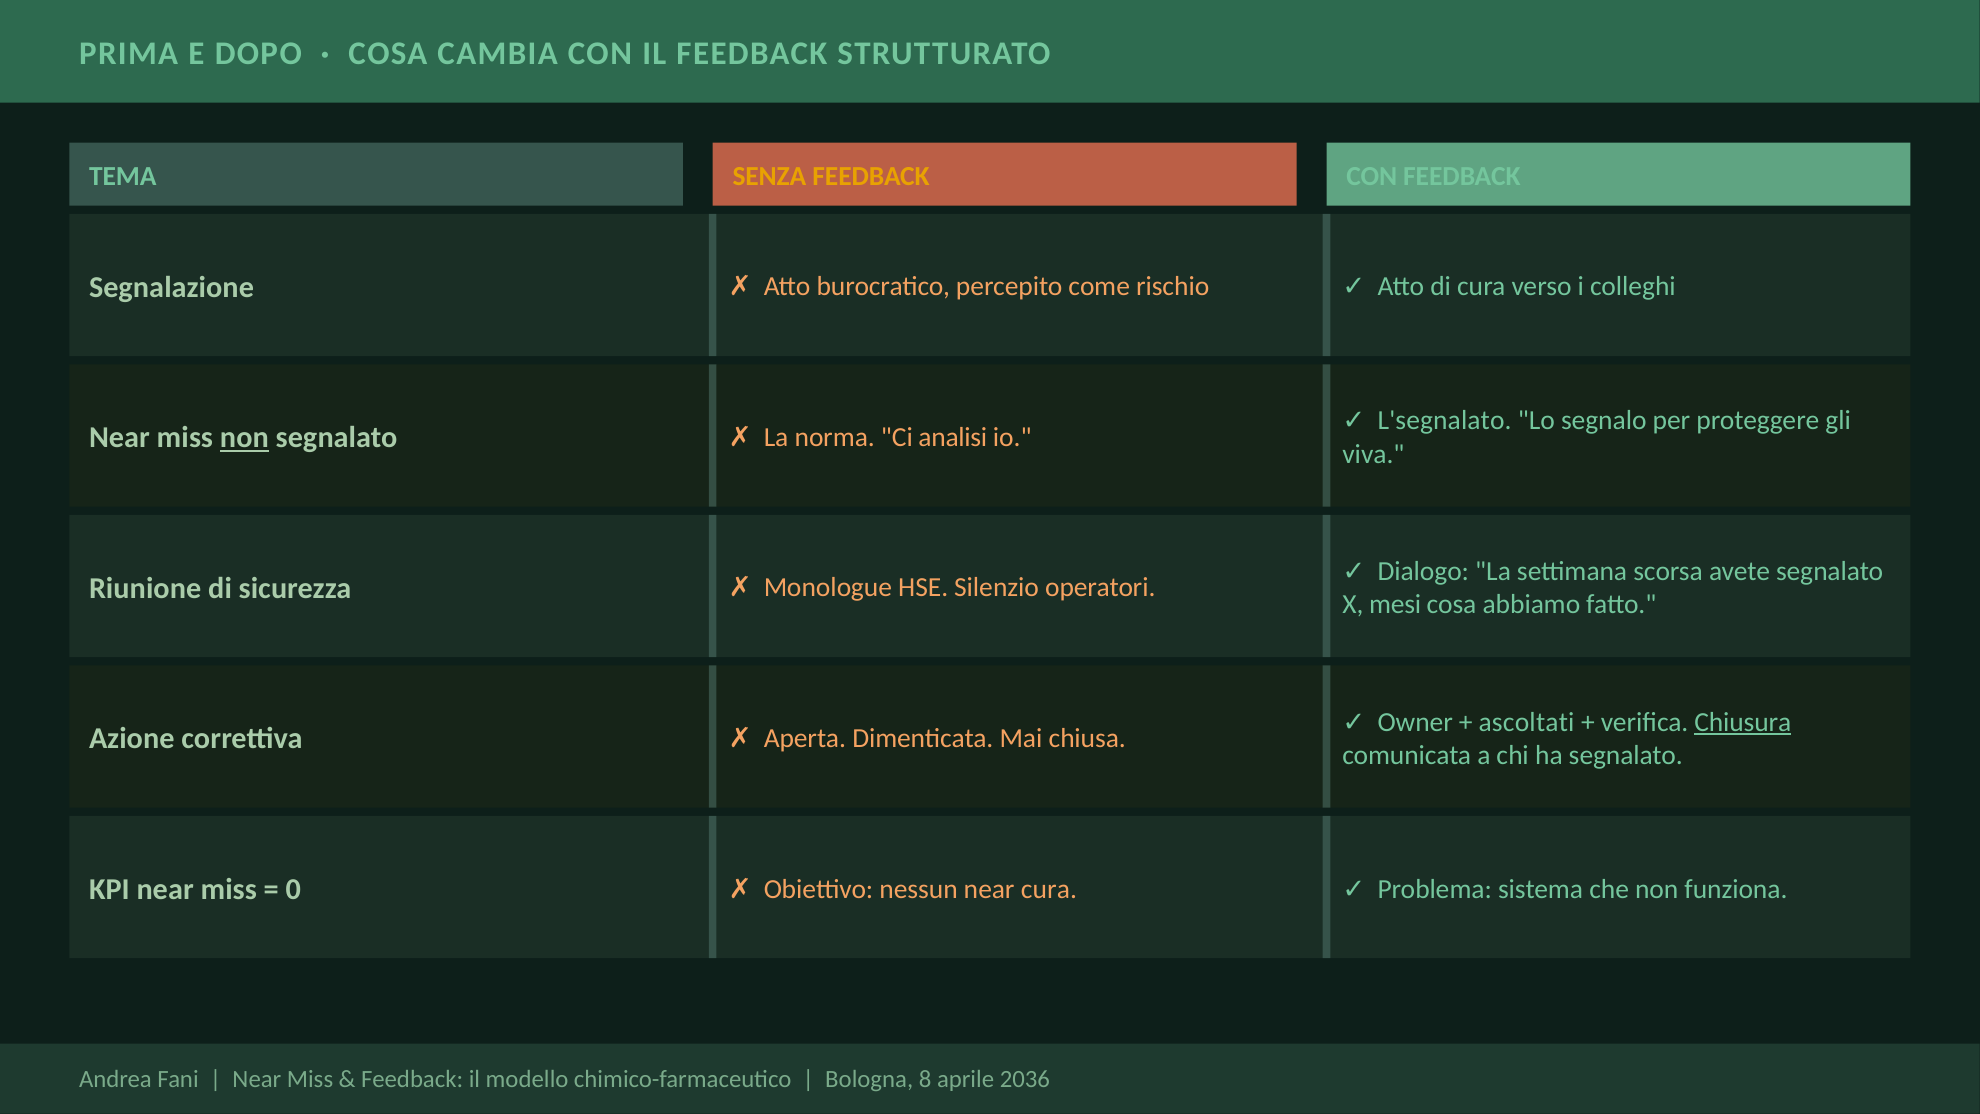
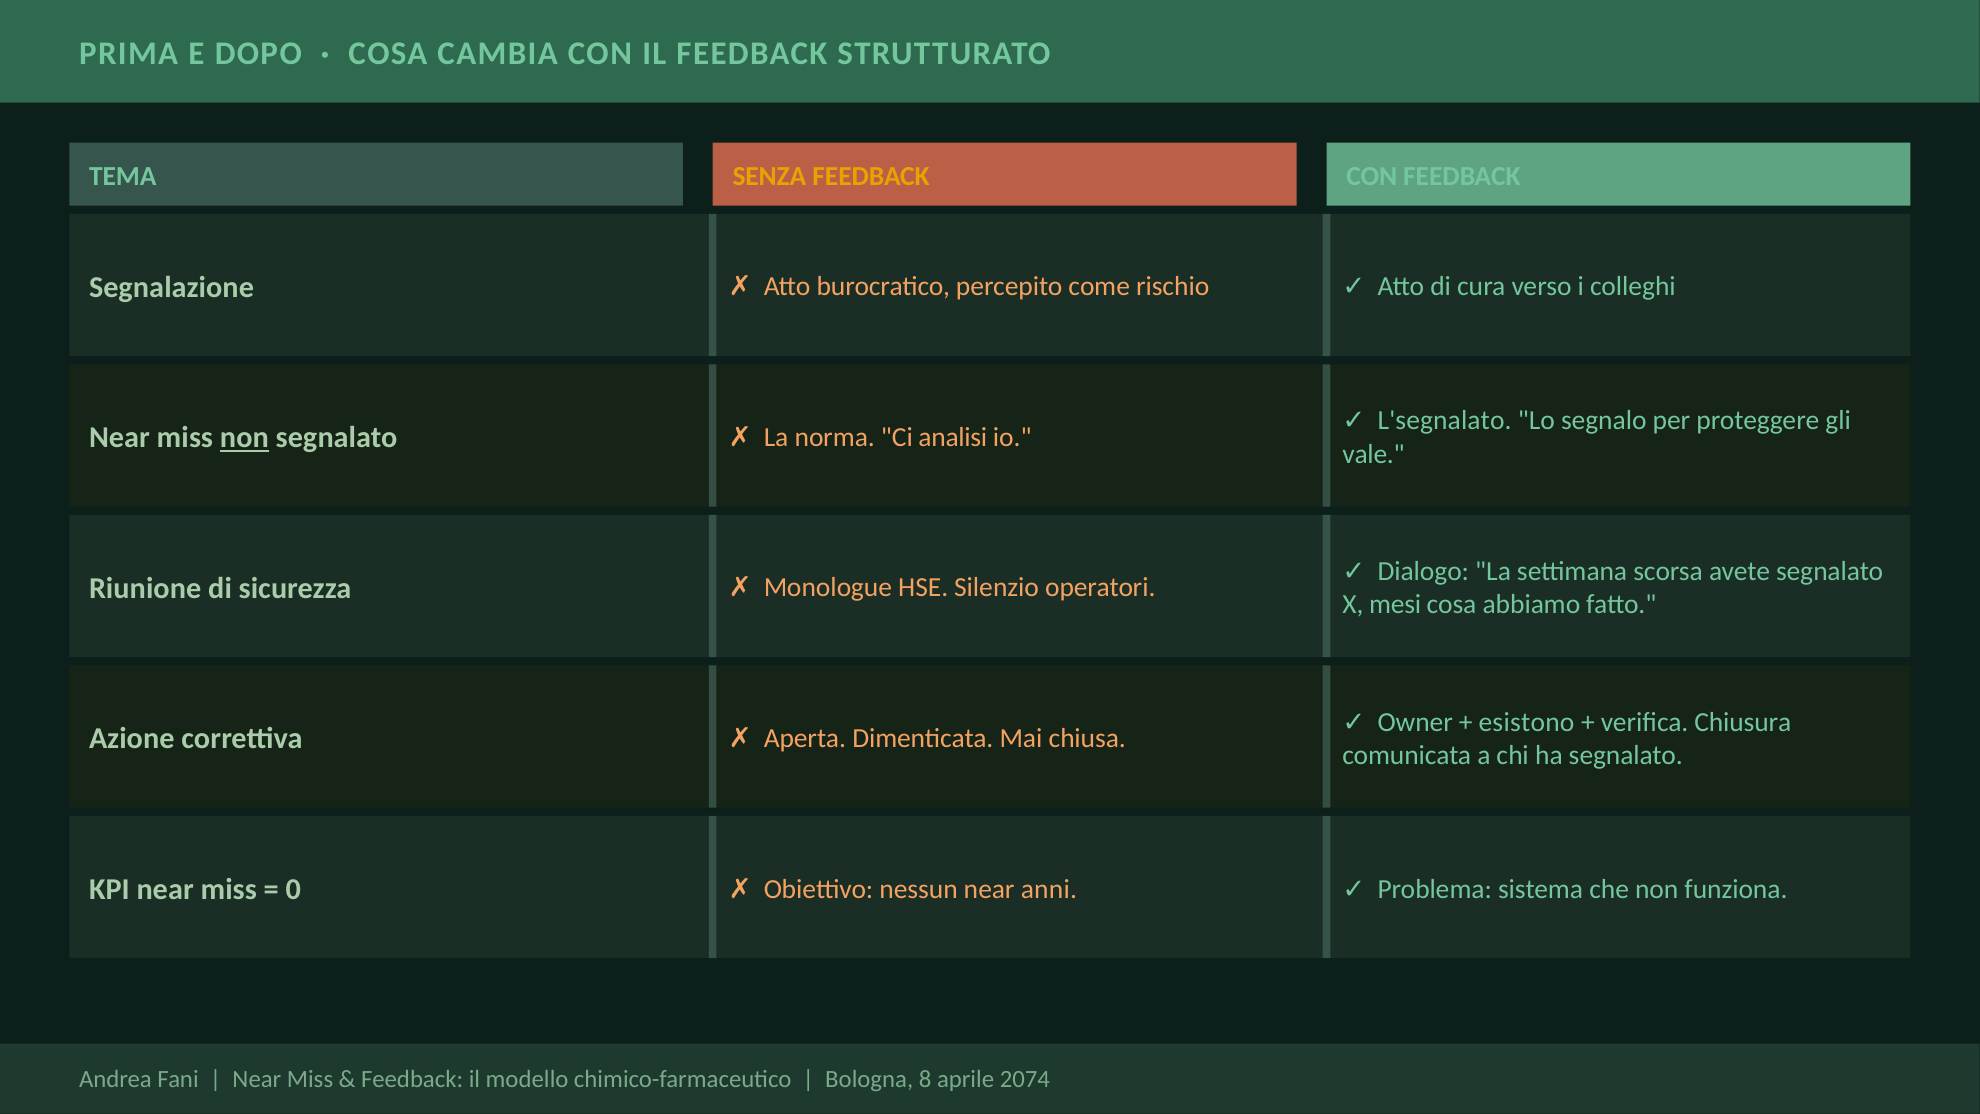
viva: viva -> vale
ascoltati: ascoltati -> esistono
Chiusura underline: present -> none
near cura: cura -> anni
2036: 2036 -> 2074
